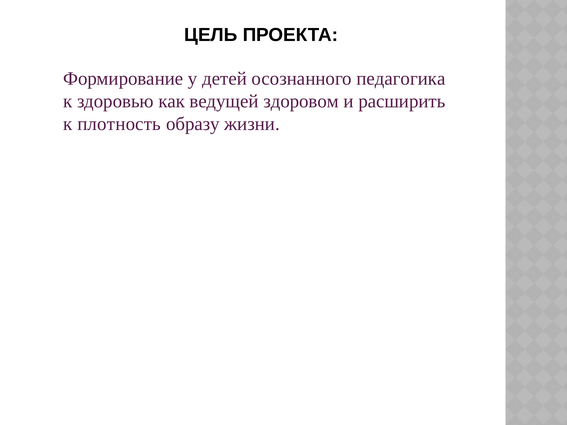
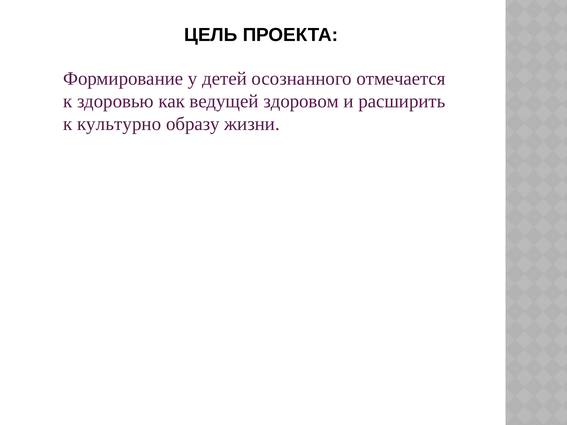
педагогика: педагогика -> отмечается
плотность: плотность -> культурно
